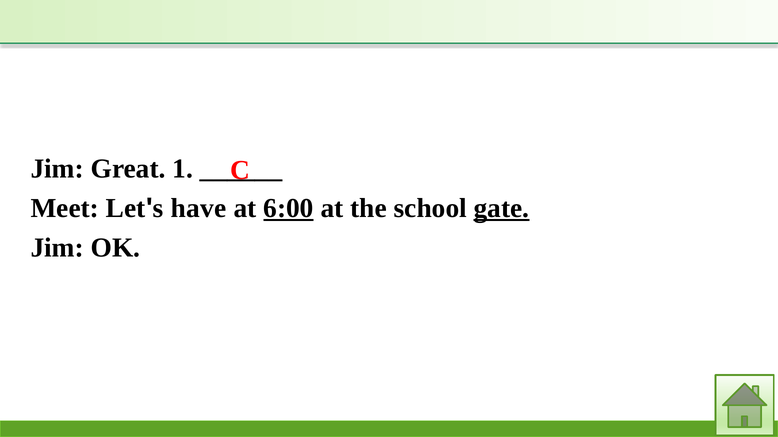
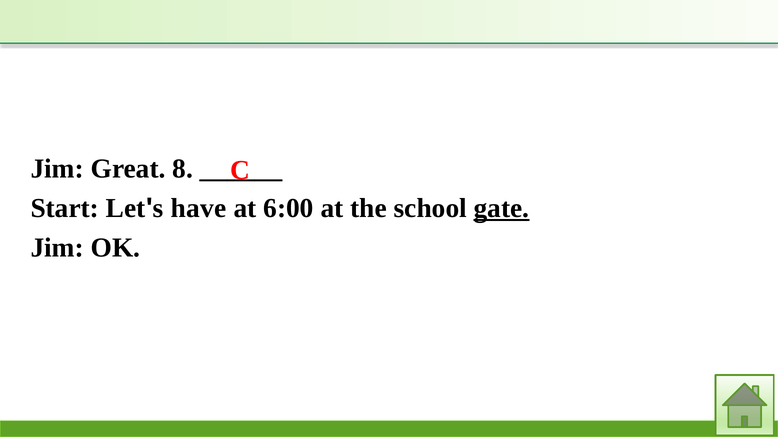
1: 1 -> 8
Meet: Meet -> Start
6:00 underline: present -> none
